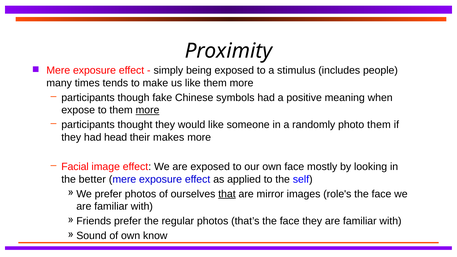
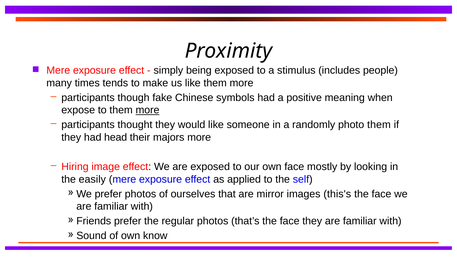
makes: makes -> majors
Facial: Facial -> Hiring
better: better -> easily
that underline: present -> none
role's: role's -> this's
